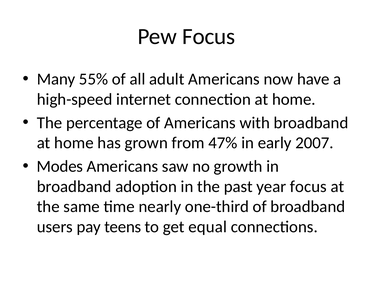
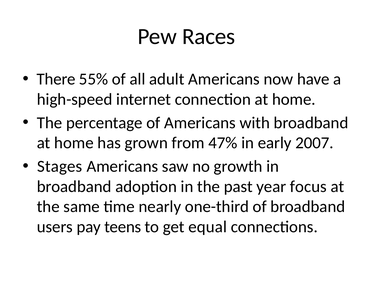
Pew Focus: Focus -> Races
Many: Many -> There
Modes: Modes -> Stages
